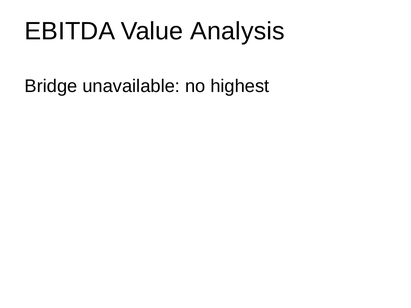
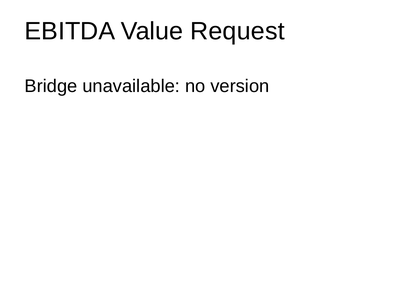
Analysis: Analysis -> Request
highest: highest -> version
